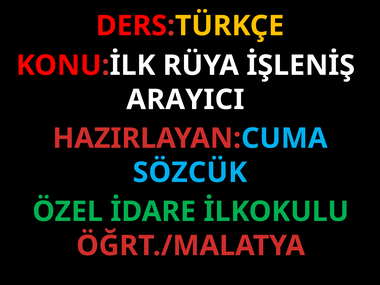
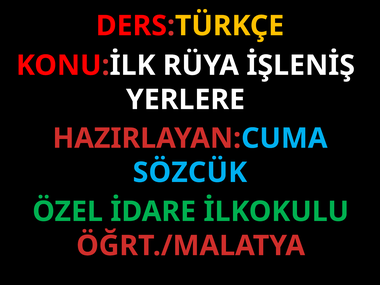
ARAYICI: ARAYICI -> YERLERE
